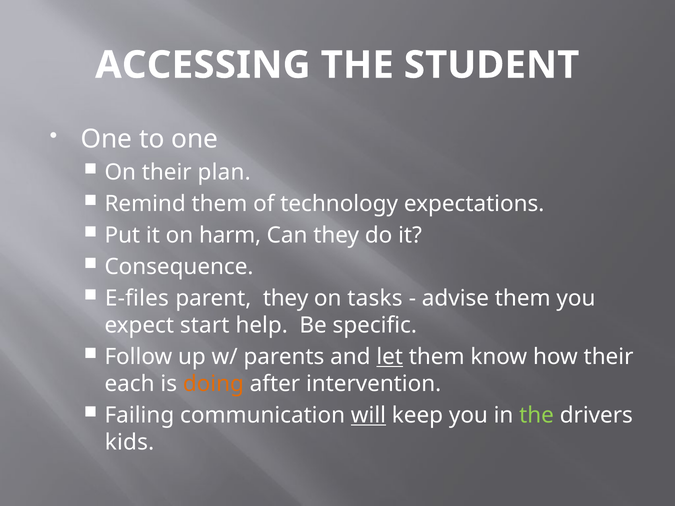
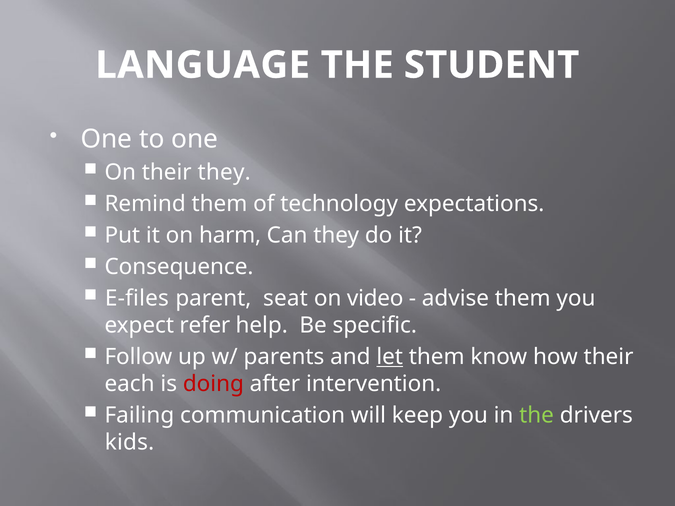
ACCESSING: ACCESSING -> LANGUAGE
their plan: plan -> they
parent they: they -> seat
tasks: tasks -> video
start: start -> refer
doing colour: orange -> red
will underline: present -> none
